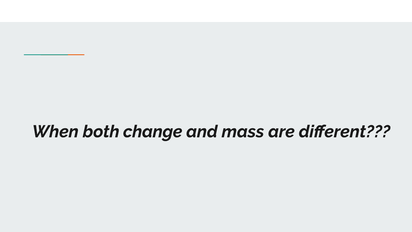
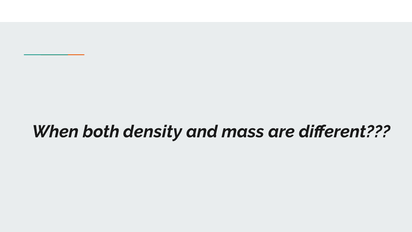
change: change -> density
